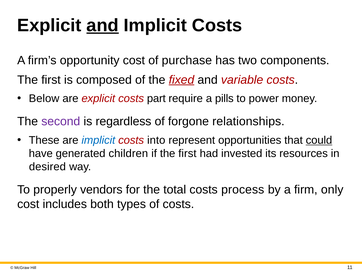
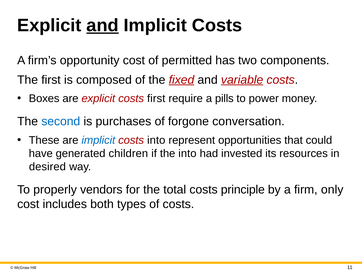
purchase: purchase -> permitted
variable underline: none -> present
Below: Below -> Boxes
costs part: part -> first
second colour: purple -> blue
regardless: regardless -> purchases
relationships: relationships -> conversation
could underline: present -> none
if the first: first -> into
process: process -> principle
